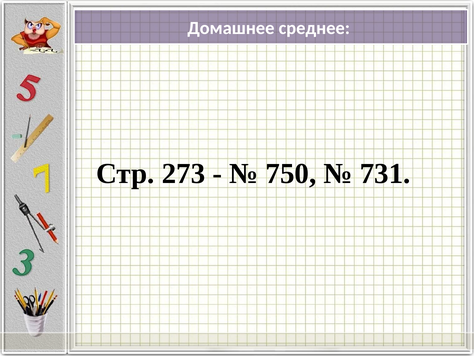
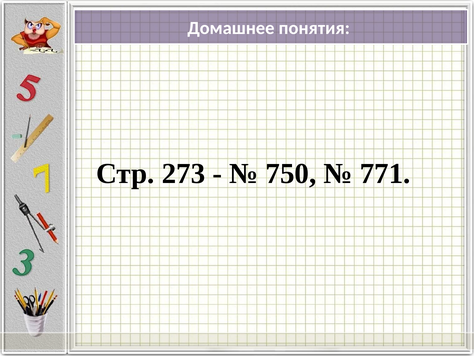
среднее: среднее -> понятия
731: 731 -> 771
